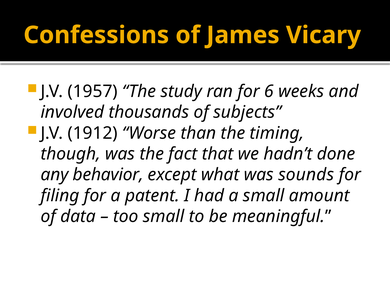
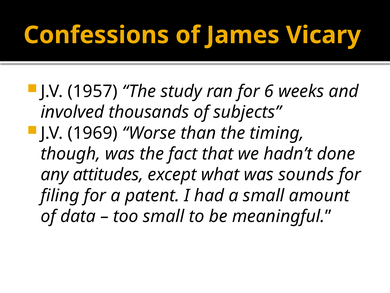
1912: 1912 -> 1969
behavior: behavior -> attitudes
